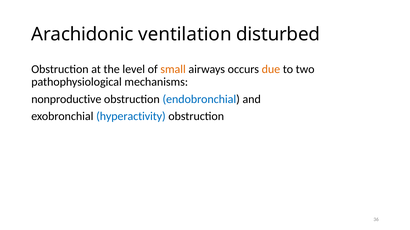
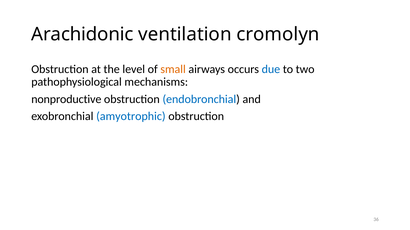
disturbed: disturbed -> cromolyn
due colour: orange -> blue
hyperactivity: hyperactivity -> amyotrophic
